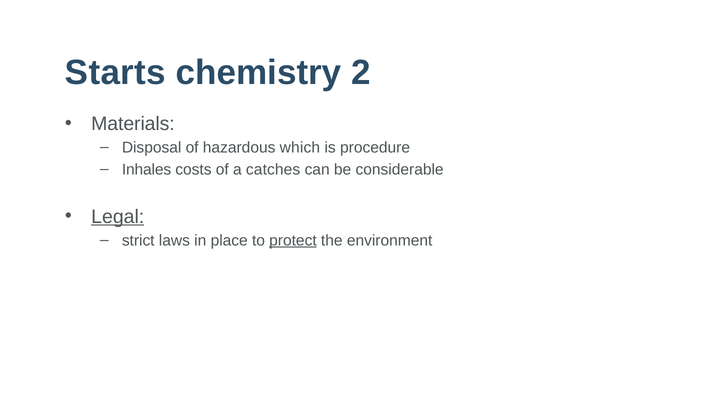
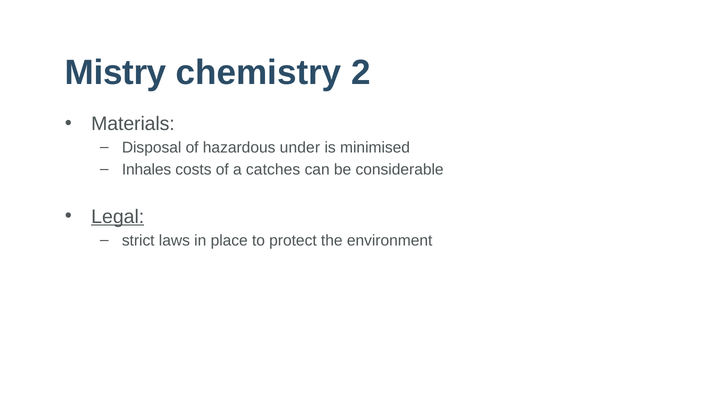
Starts: Starts -> Mistry
which: which -> under
procedure: procedure -> minimised
protect underline: present -> none
